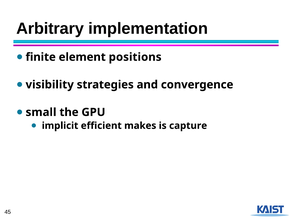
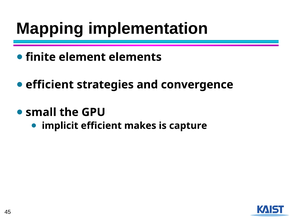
Arbitrary: Arbitrary -> Mapping
positions: positions -> elements
visibility at (50, 85): visibility -> efficient
